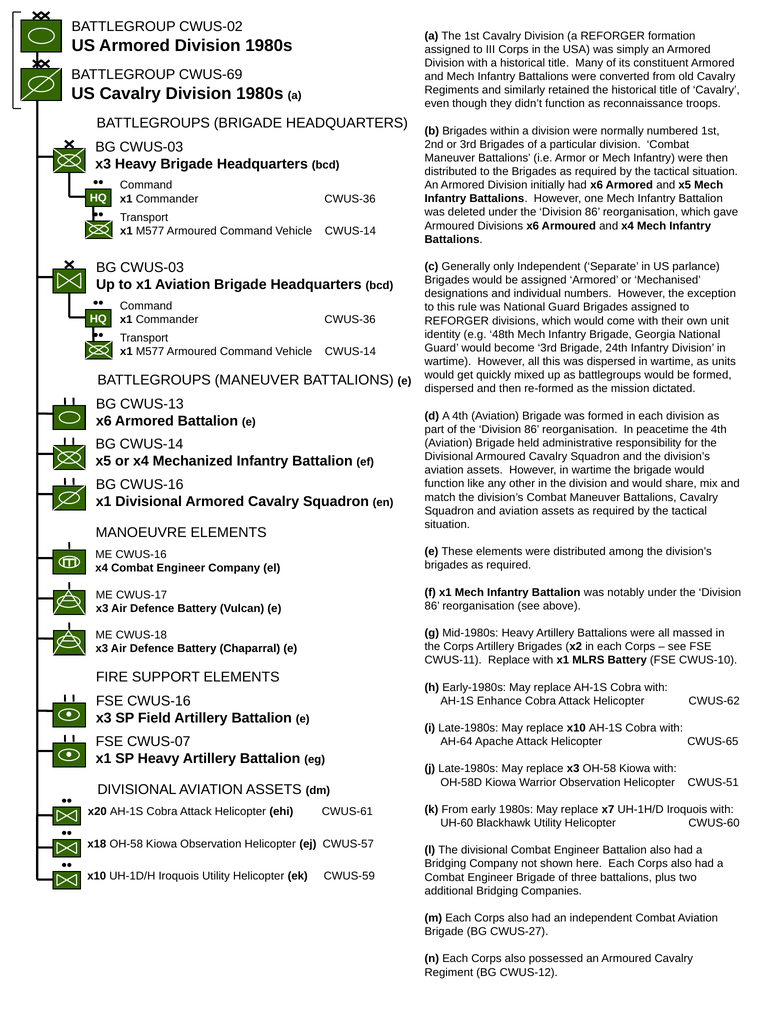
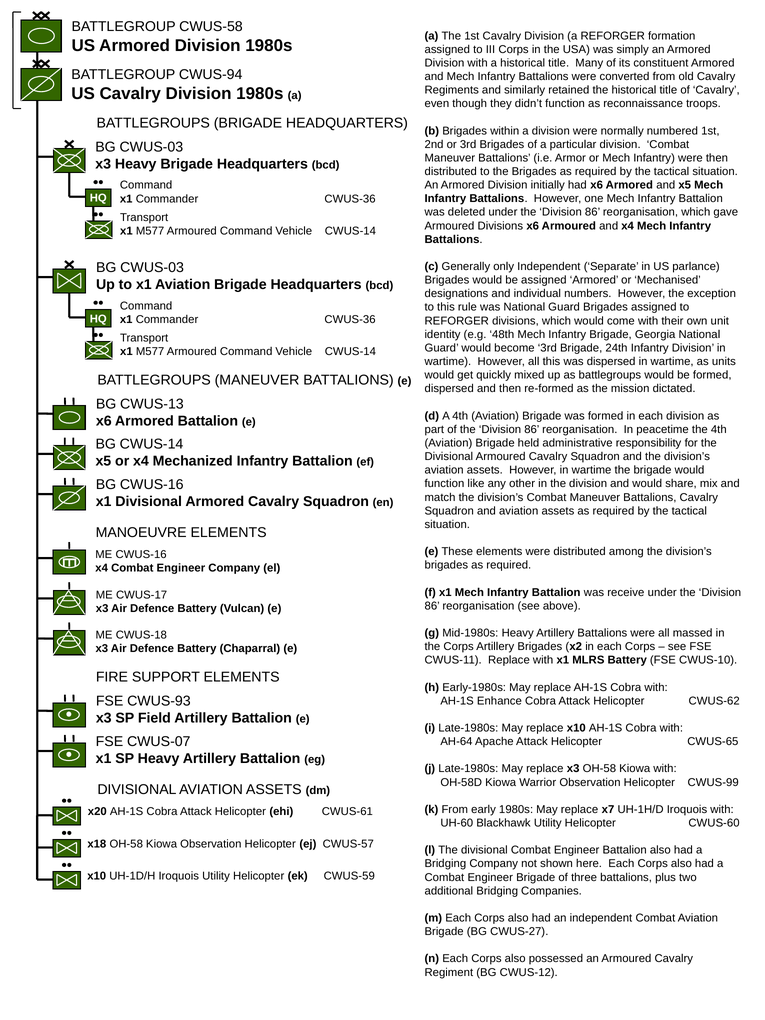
CWUS-02: CWUS-02 -> CWUS-58
CWUS-69: CWUS-69 -> CWUS-94
notably: notably -> receive
FSE CWUS-16: CWUS-16 -> CWUS-93
CWUS-51: CWUS-51 -> CWUS-99
